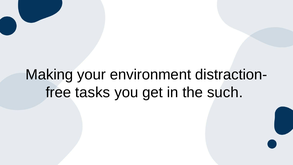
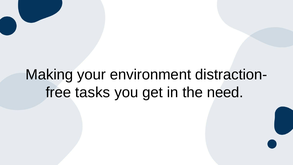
such: such -> need
